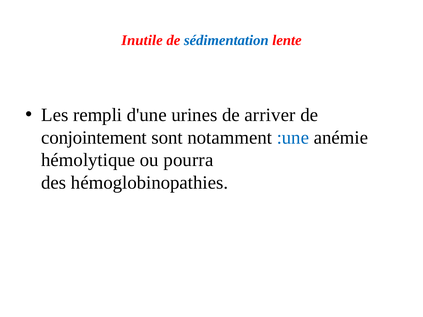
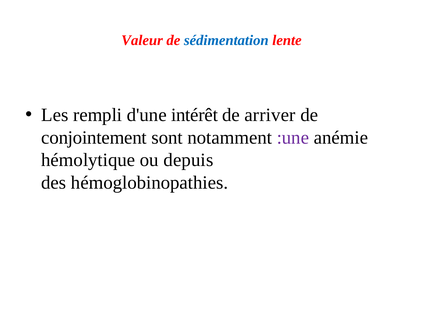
Inutile: Inutile -> Valeur
urines: urines -> intérêt
:une colour: blue -> purple
pourra: pourra -> depuis
